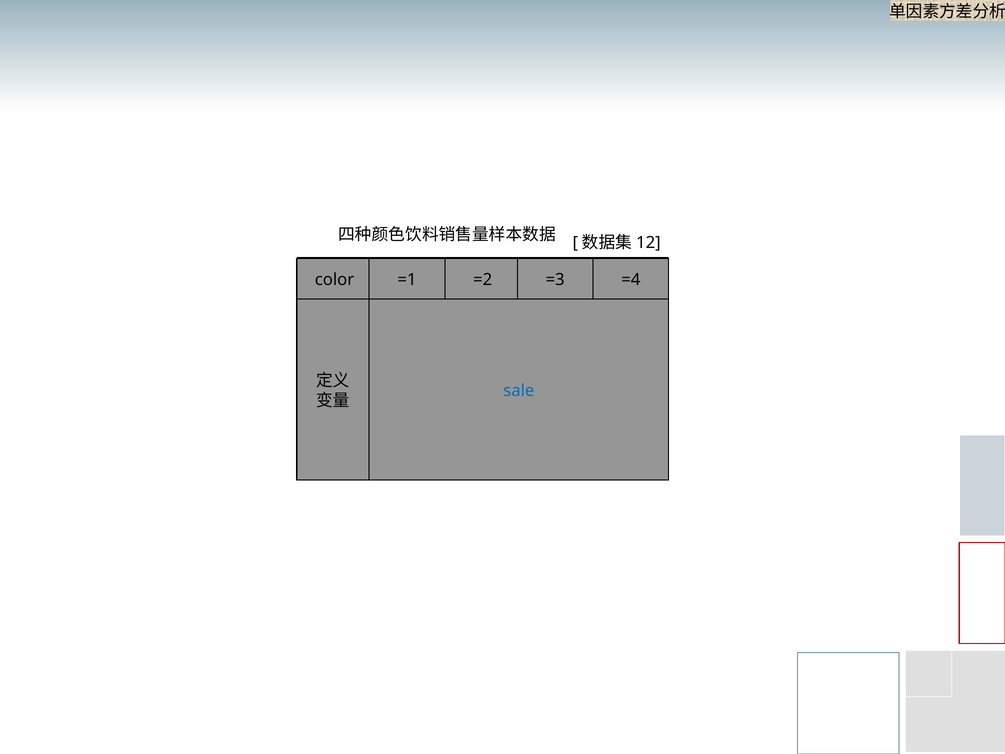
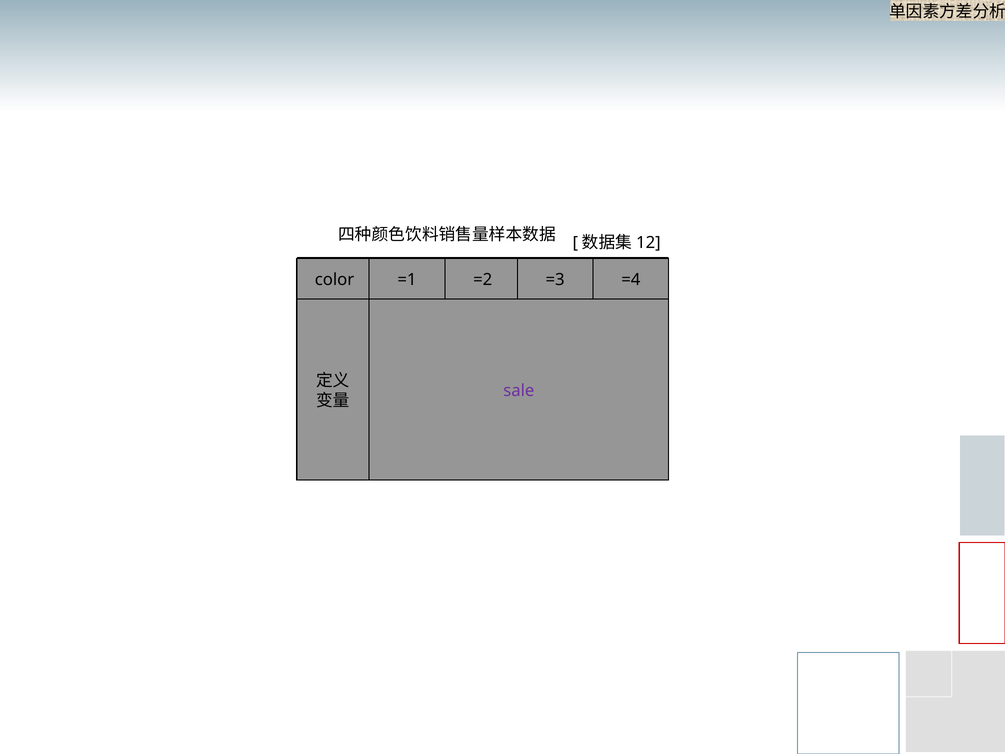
sale colour: blue -> purple
